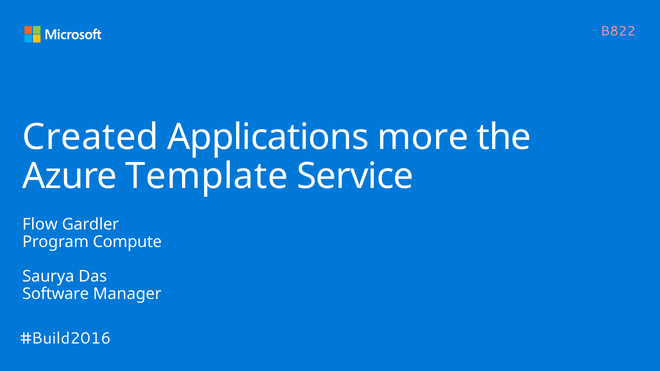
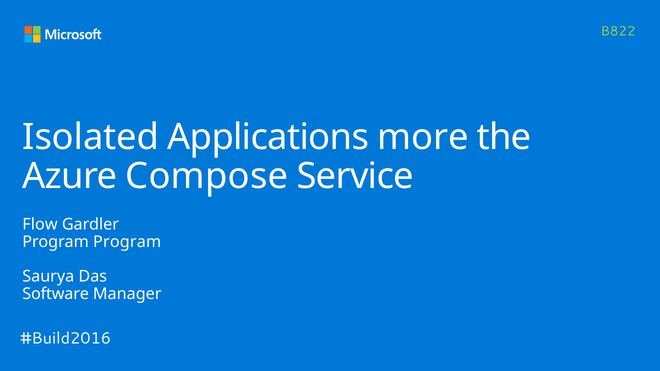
B822 colour: pink -> light green
Created: Created -> Isolated
Template: Template -> Compose
Program Compute: Compute -> Program
